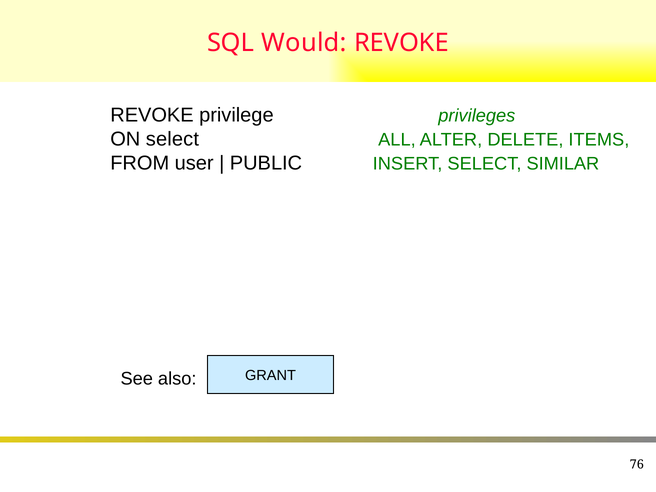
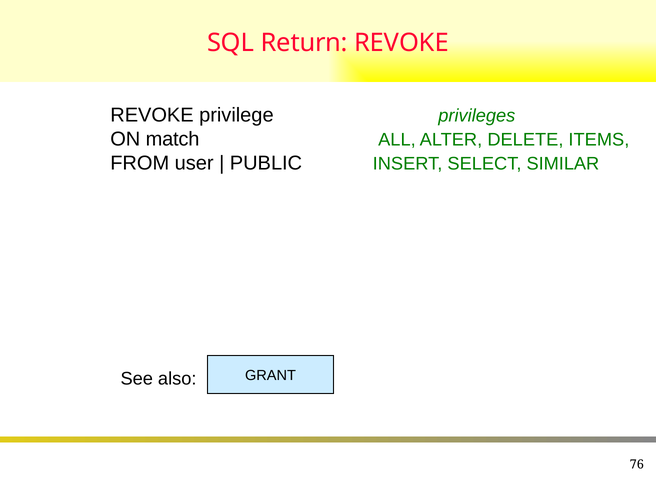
Would: Would -> Return
ON select: select -> match
